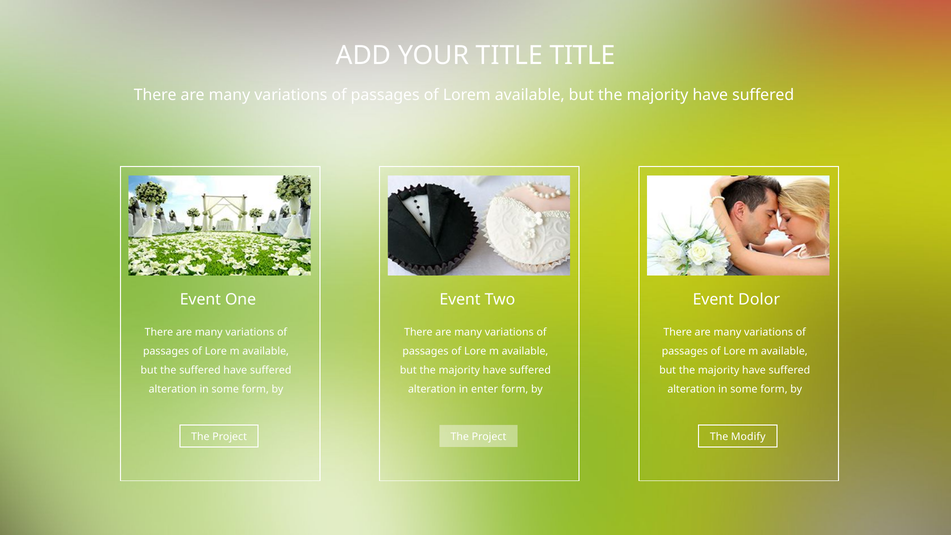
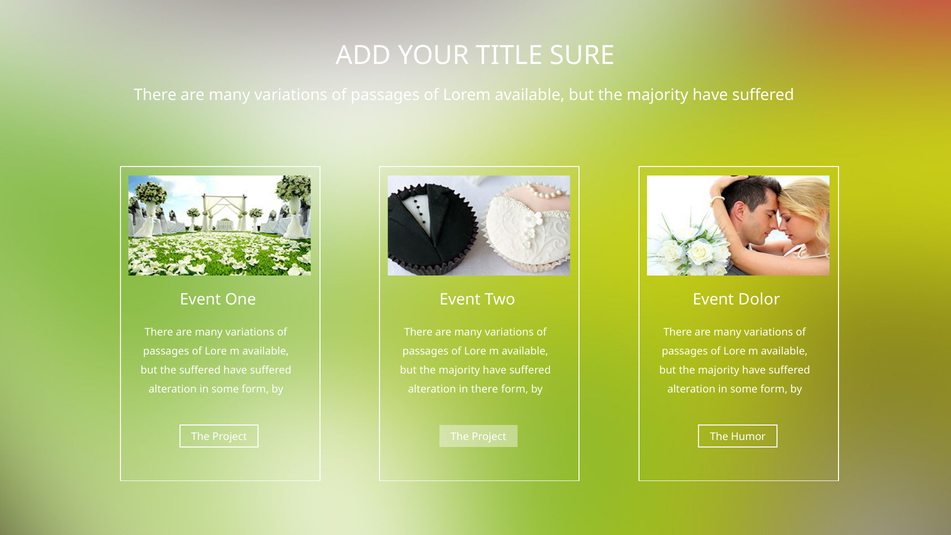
TITLE TITLE: TITLE -> SURE
in enter: enter -> there
Modify: Modify -> Humor
